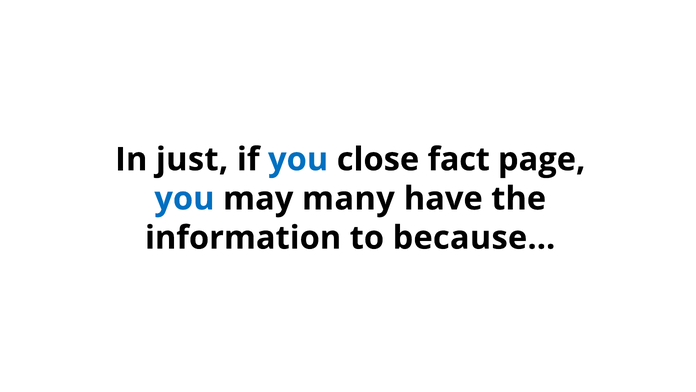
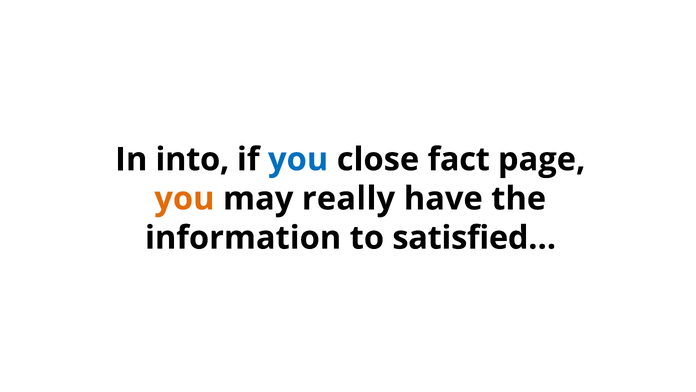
just: just -> into
you at (184, 198) colour: blue -> orange
many: many -> really
because…: because… -> satisfied…
